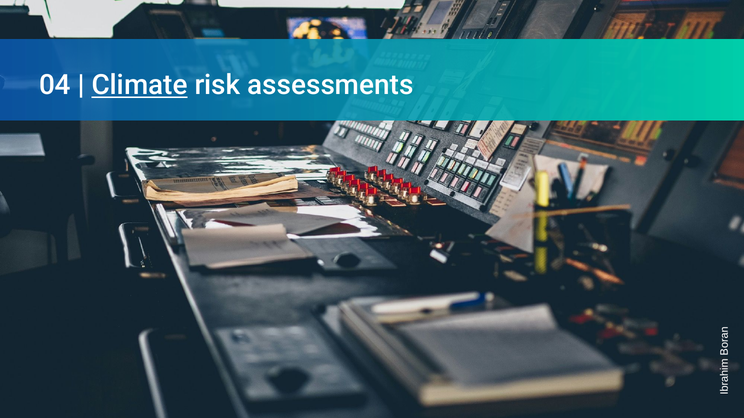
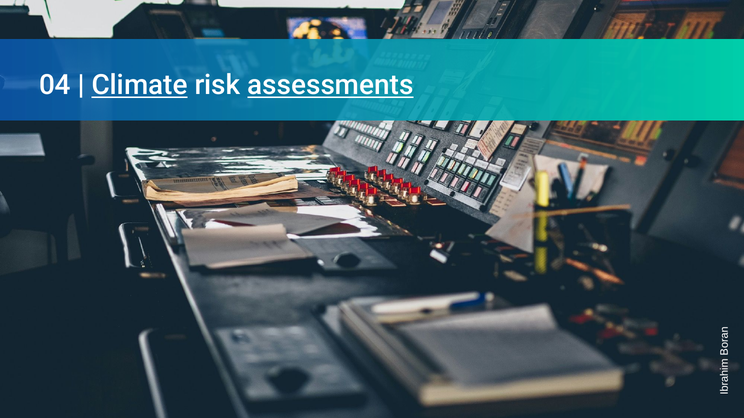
assessments underline: none -> present
